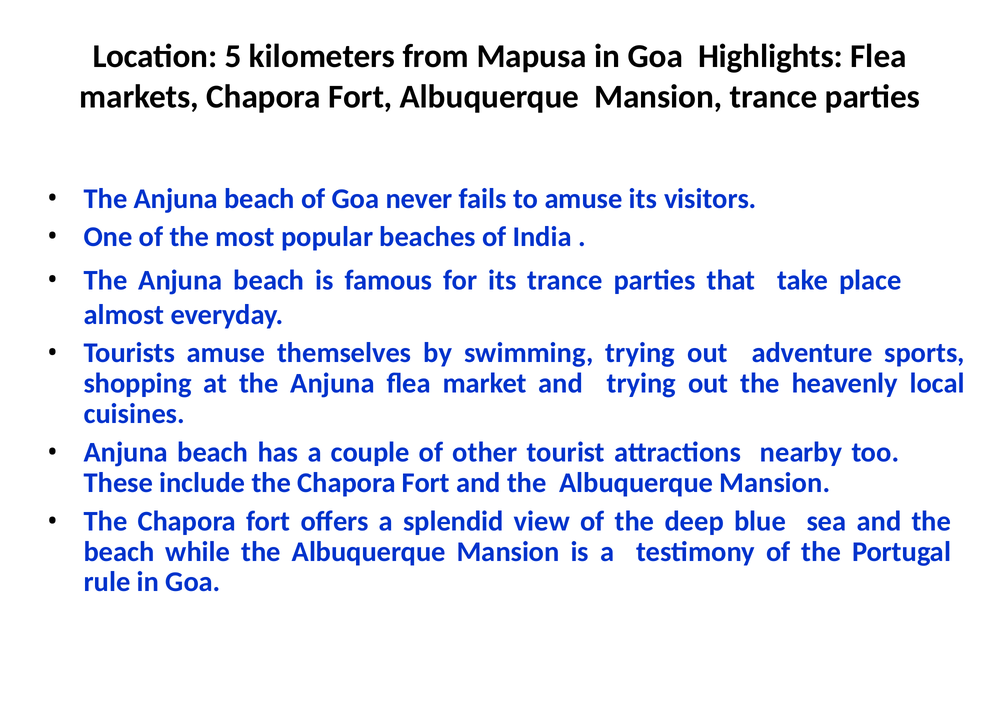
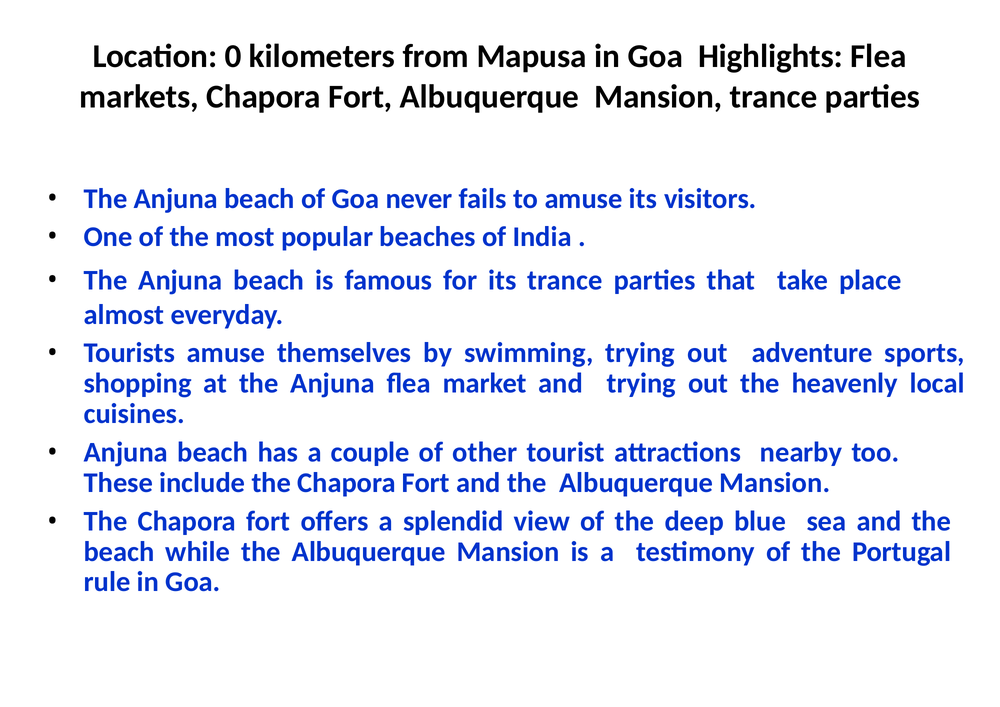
5: 5 -> 0
